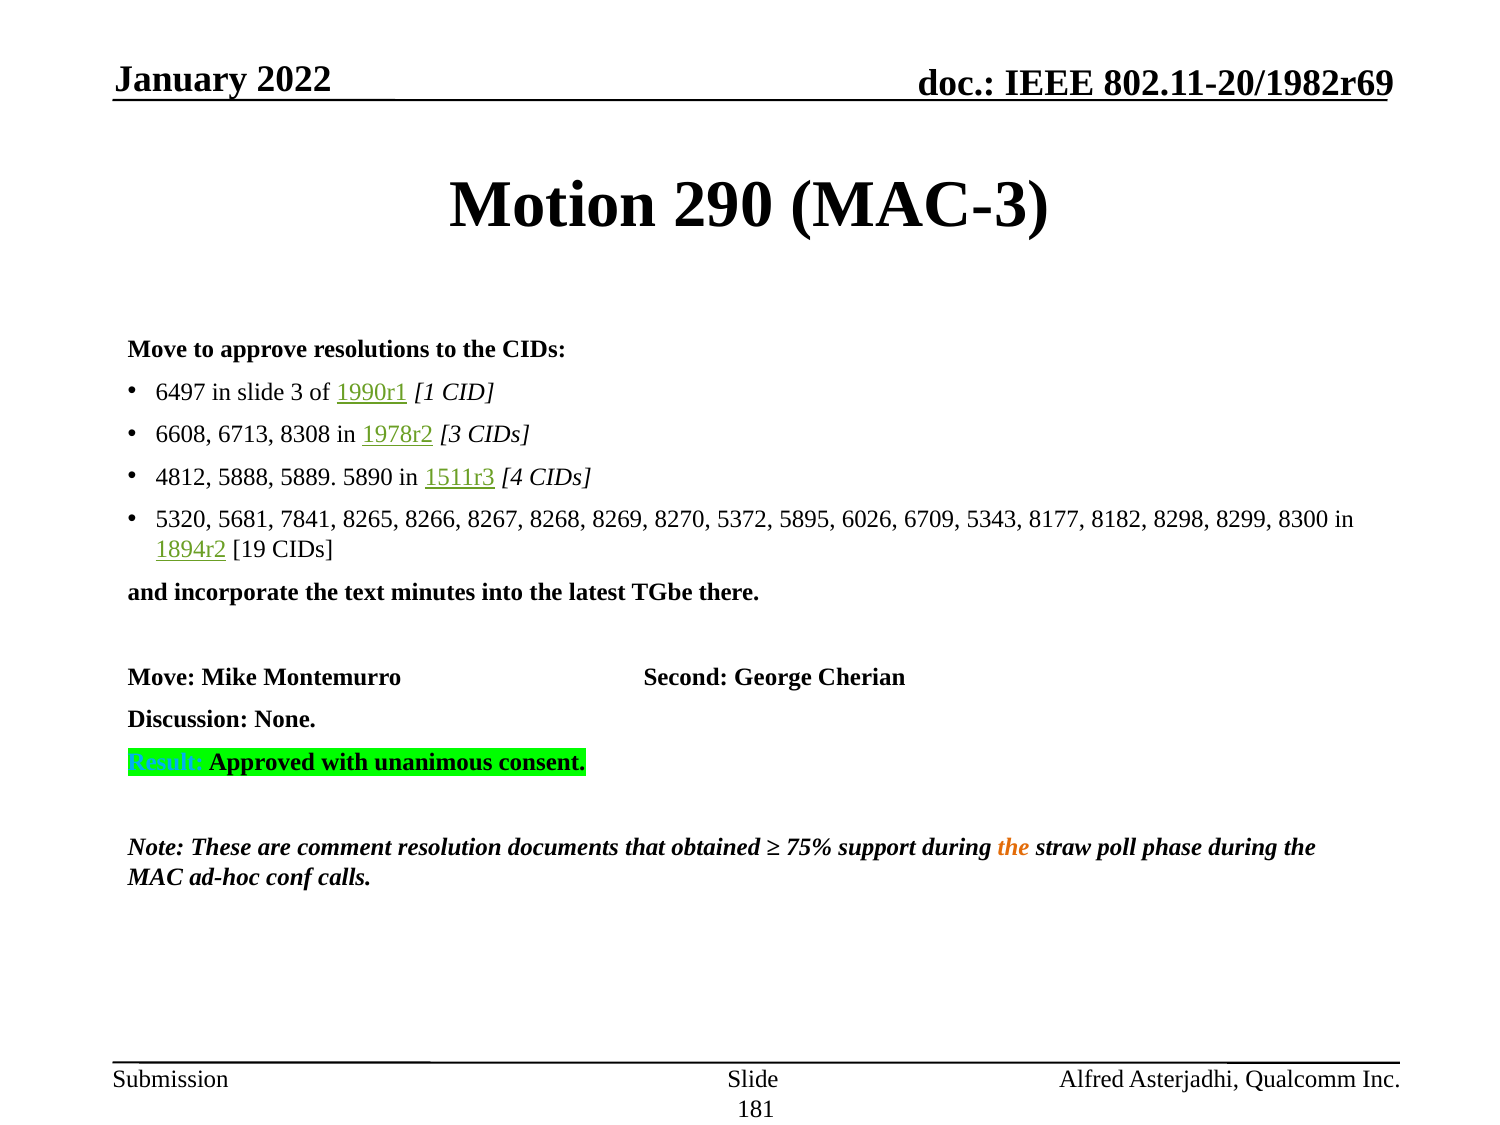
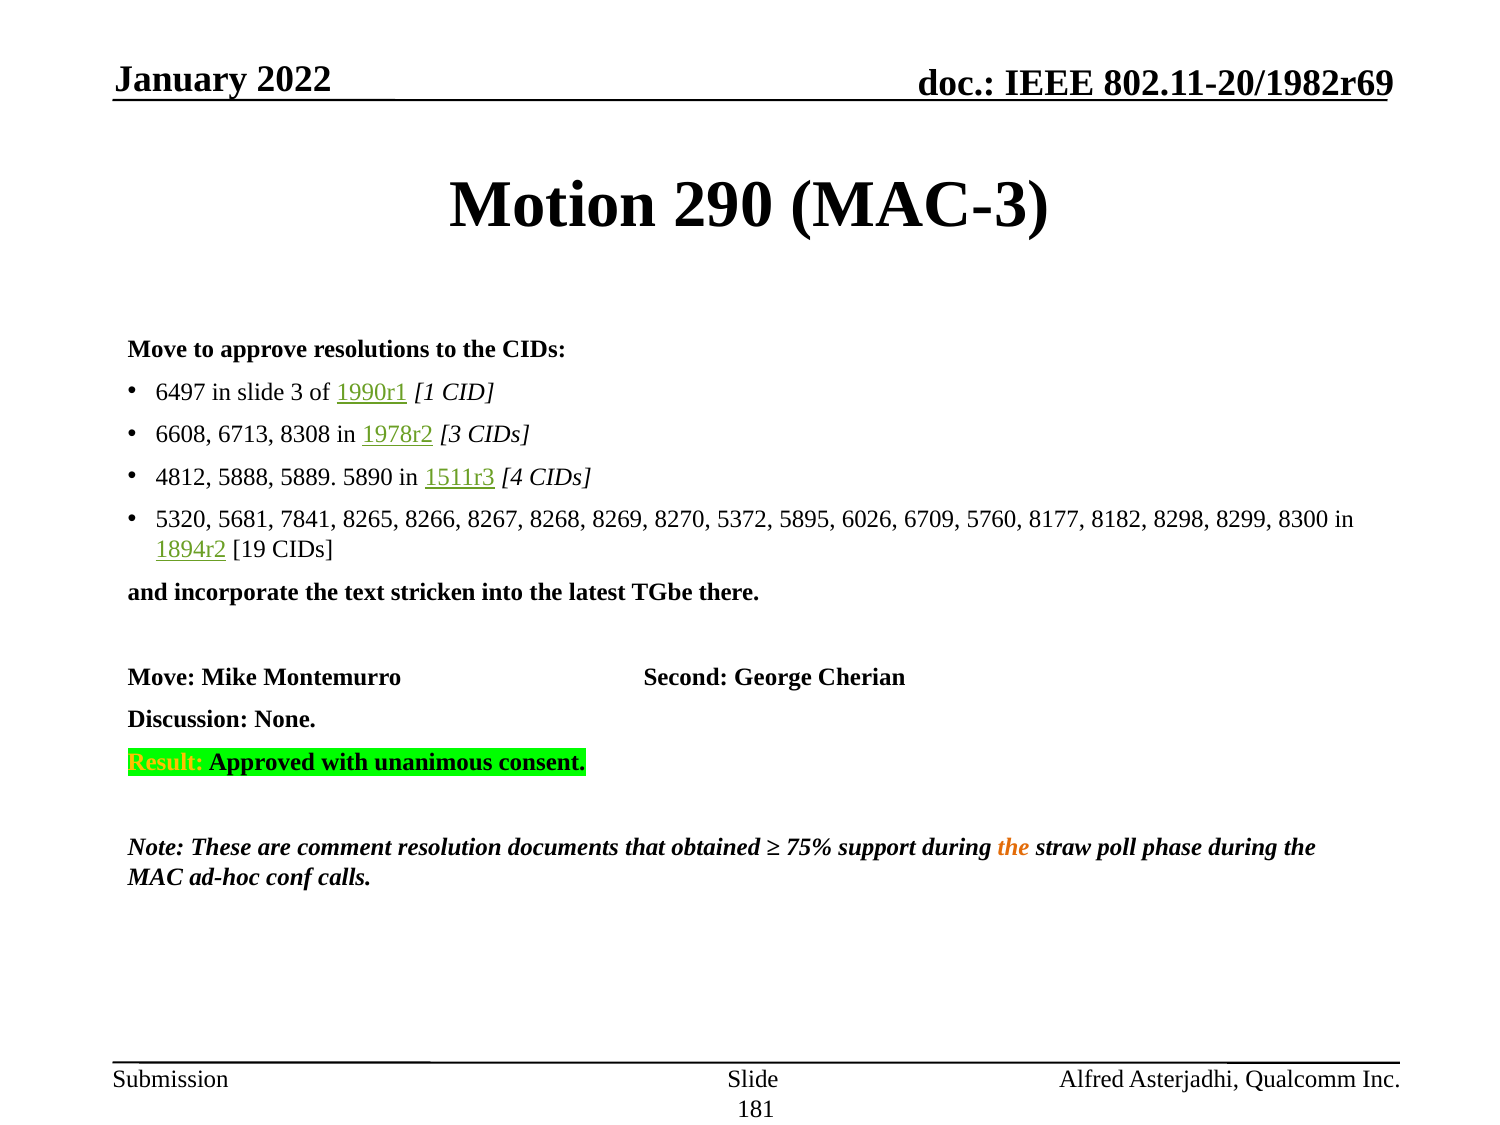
5343: 5343 -> 5760
minutes: minutes -> stricken
Result colour: light blue -> yellow
